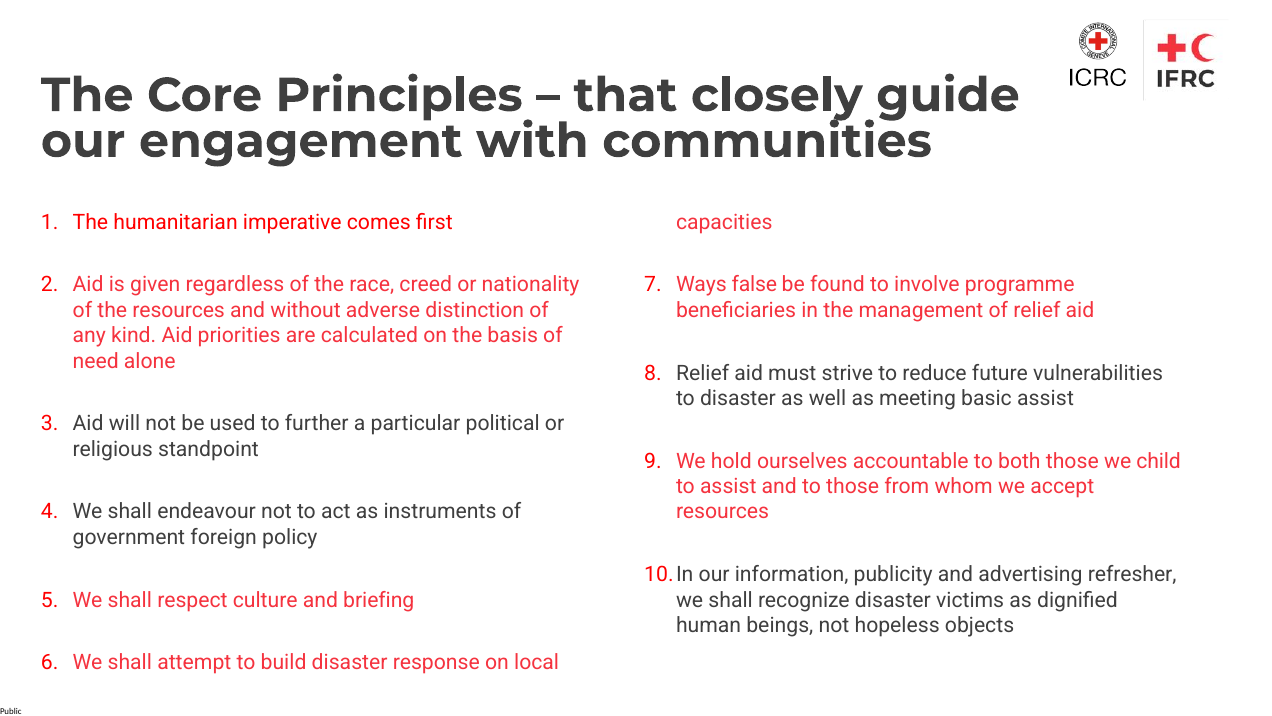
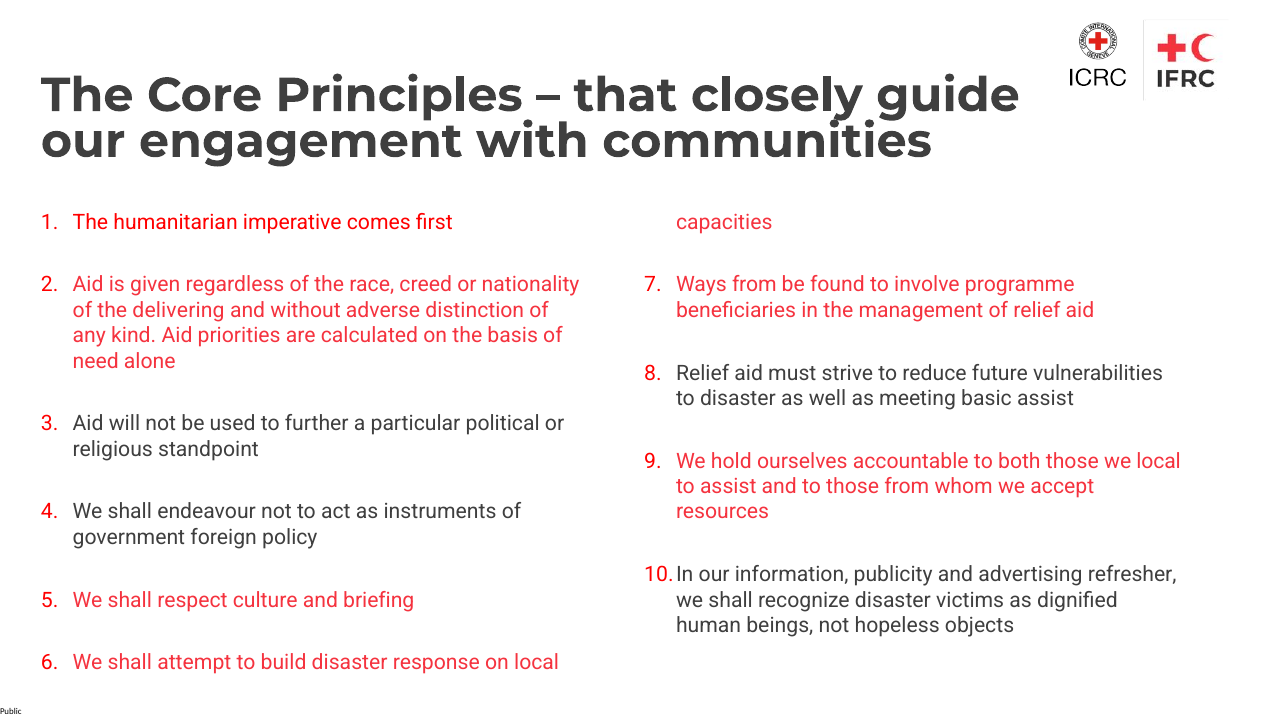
Ways false: false -> from
the resources: resources -> delivering
we child: child -> local
